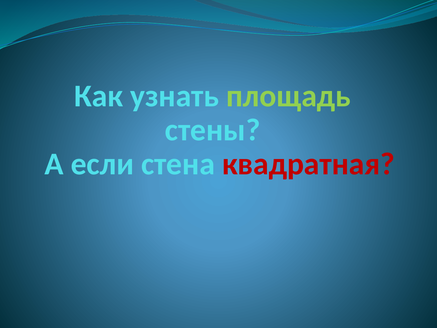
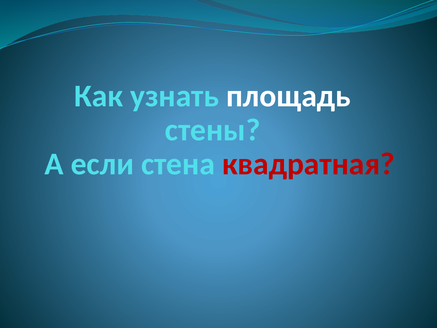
площадь colour: light green -> white
